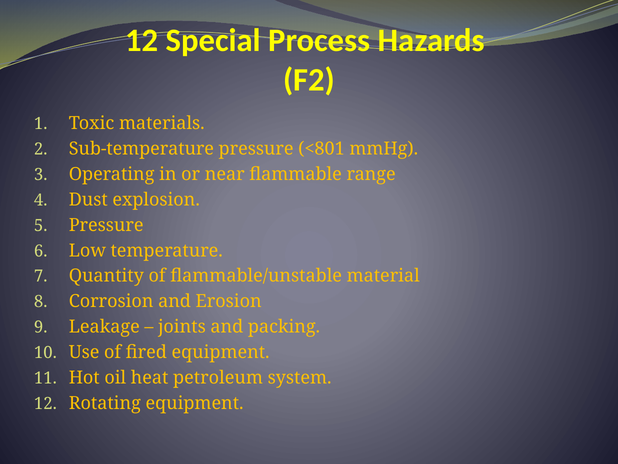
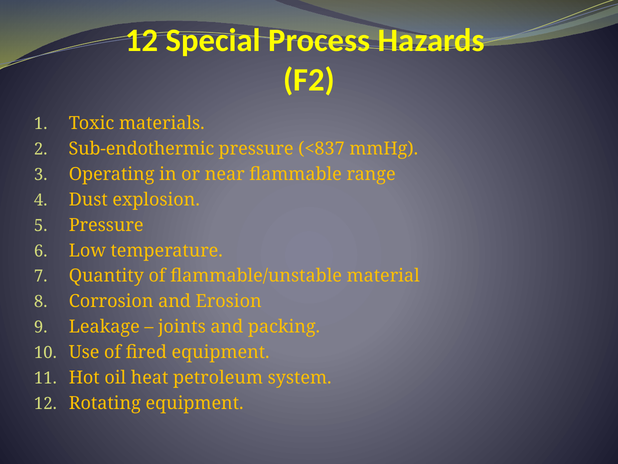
Sub-temperature: Sub-temperature -> Sub-endothermic
<801: <801 -> <837
